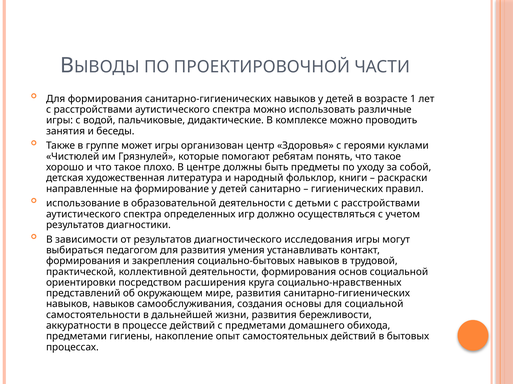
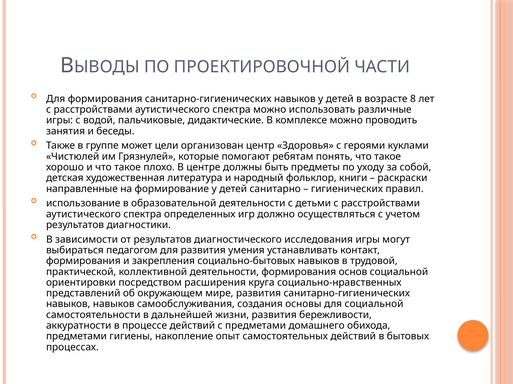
1: 1 -> 8
может игры: игры -> цели
